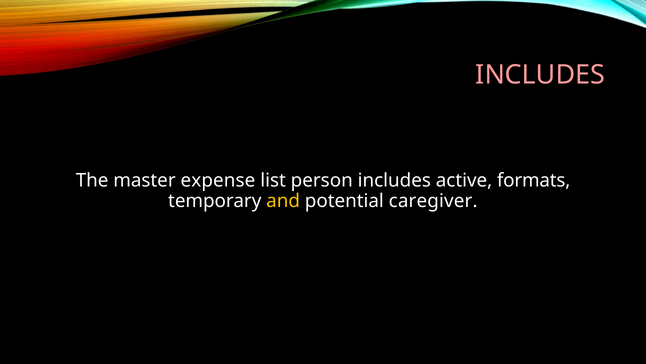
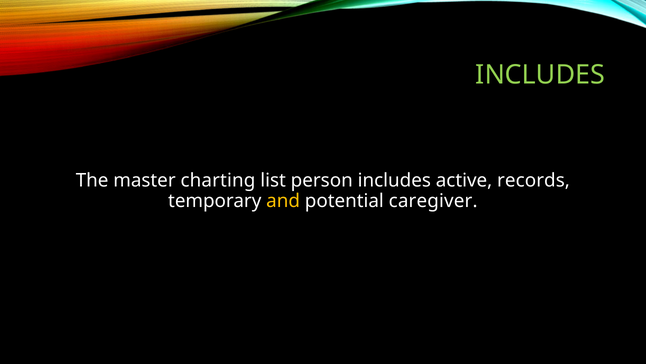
INCLUDES at (540, 75) colour: pink -> light green
expense: expense -> charting
formats: formats -> records
